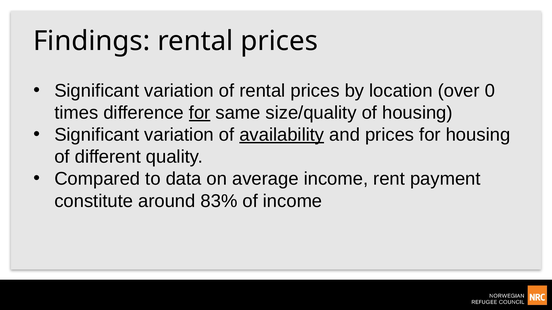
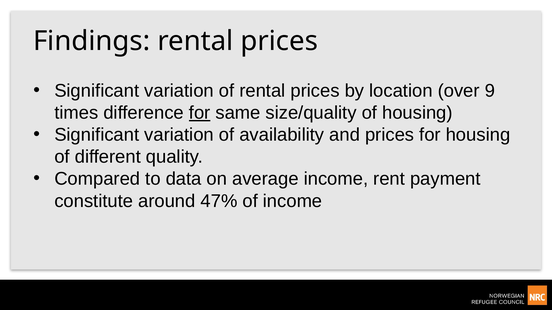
0: 0 -> 9
availability underline: present -> none
83%: 83% -> 47%
